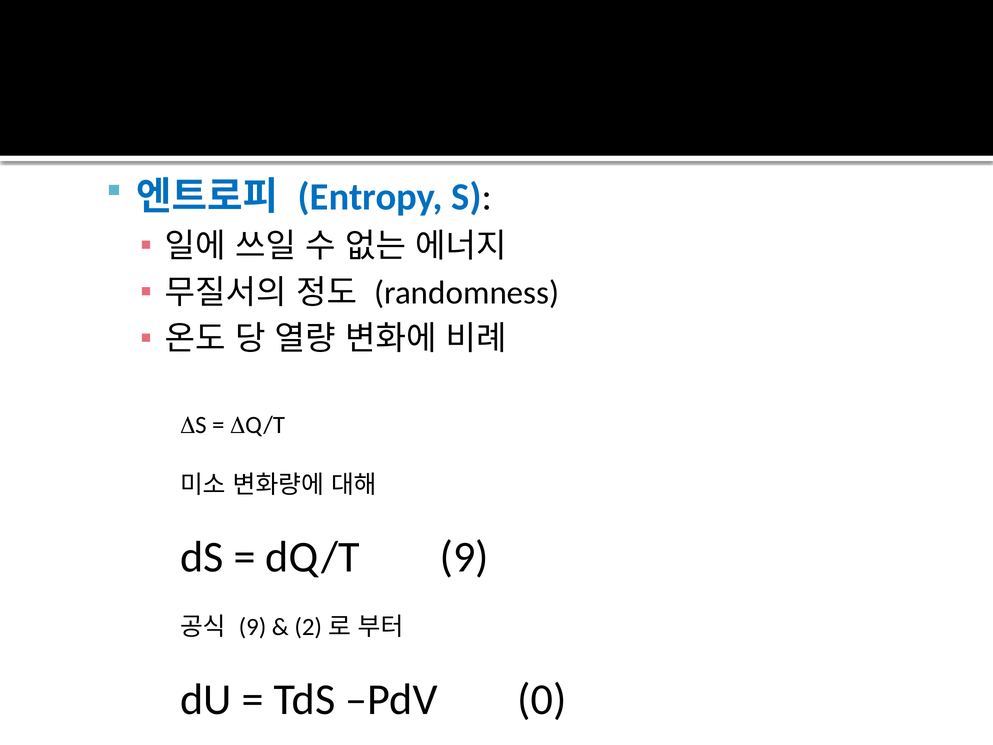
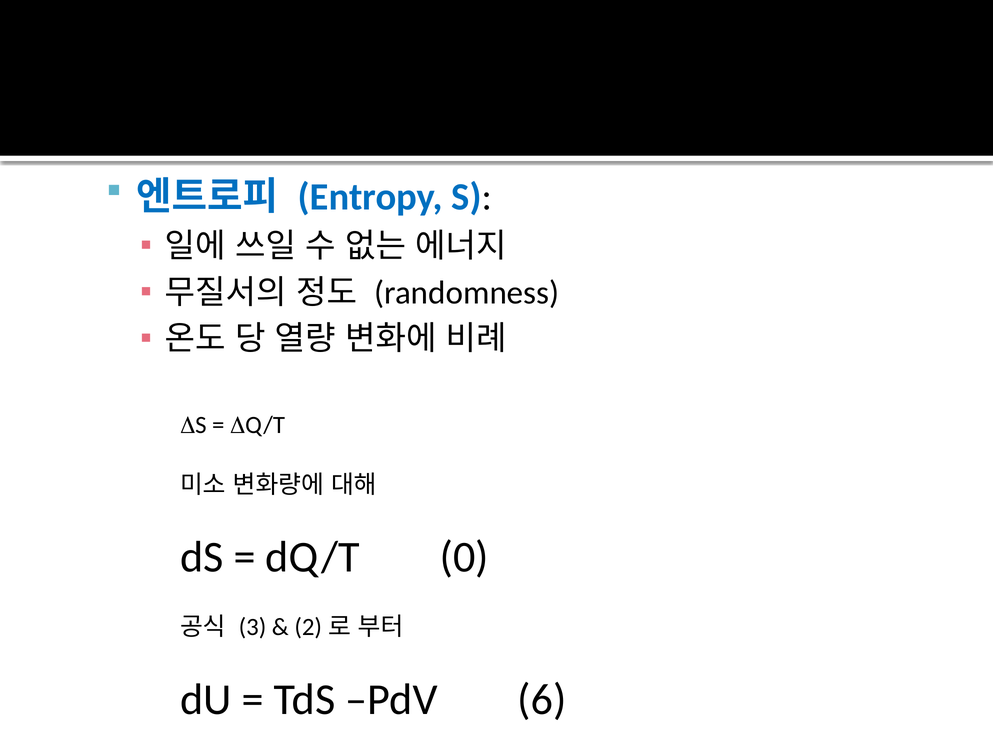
dQ/T 9: 9 -> 0
9 at (252, 627): 9 -> 3
0: 0 -> 6
